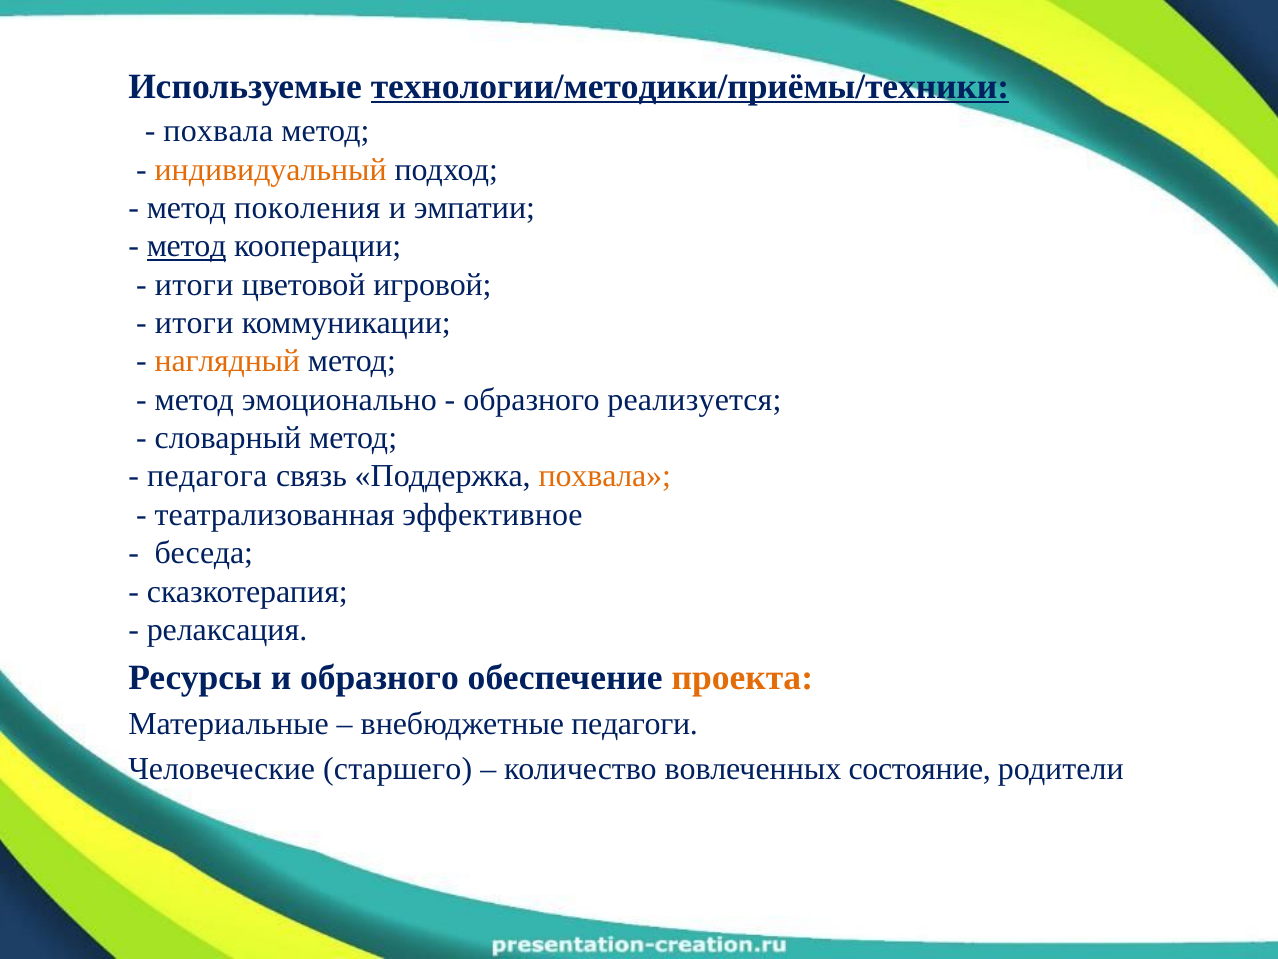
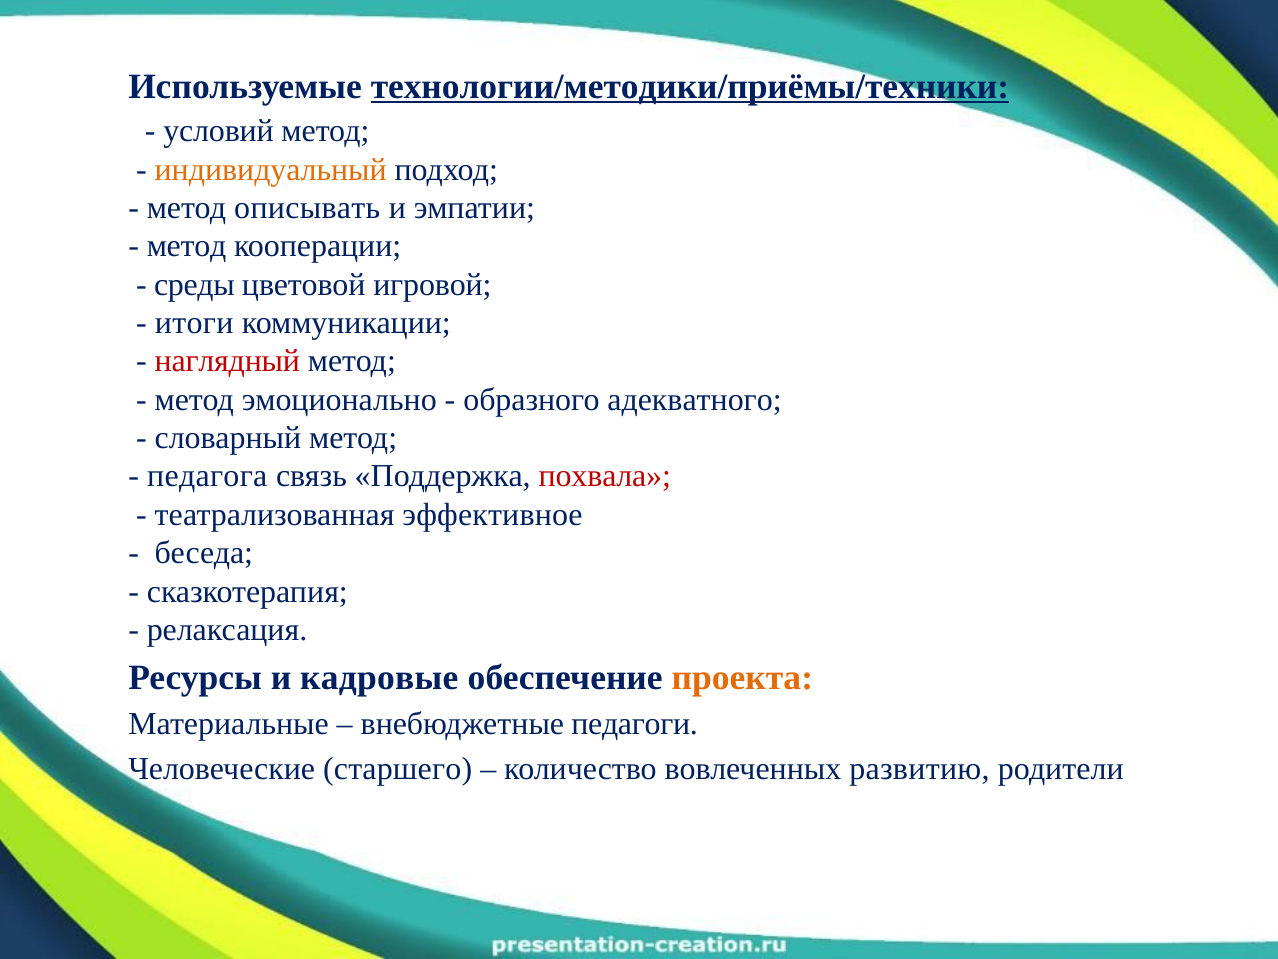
похвала at (218, 130): похвала -> условий
поколения: поколения -> описывать
метод at (186, 246) underline: present -> none
итоги at (194, 284): итоги -> среды
наглядный colour: orange -> red
реализуется: реализуется -> адекватного
похвала at (605, 476) colour: orange -> red
и образного: образного -> кадровые
состояние: состояние -> развитию
